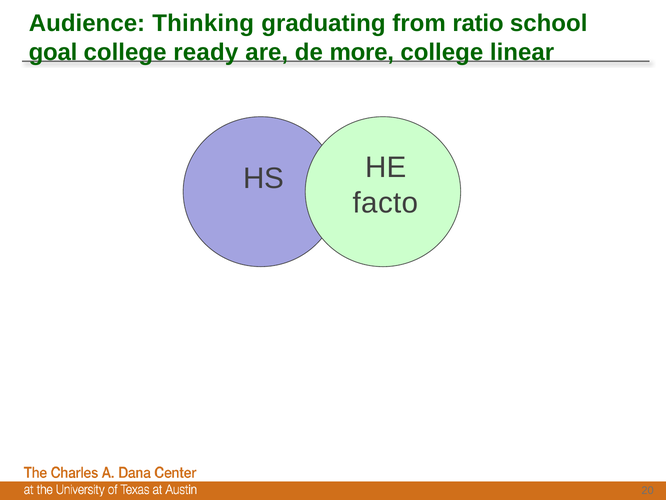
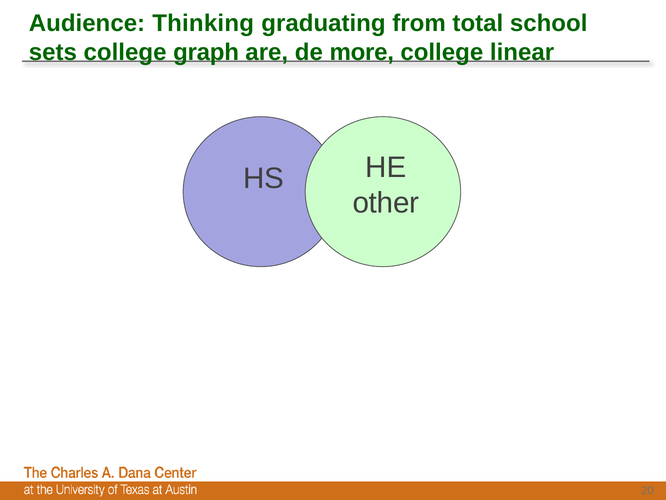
ratio: ratio -> total
goal: goal -> sets
ready: ready -> graph
facto: facto -> other
